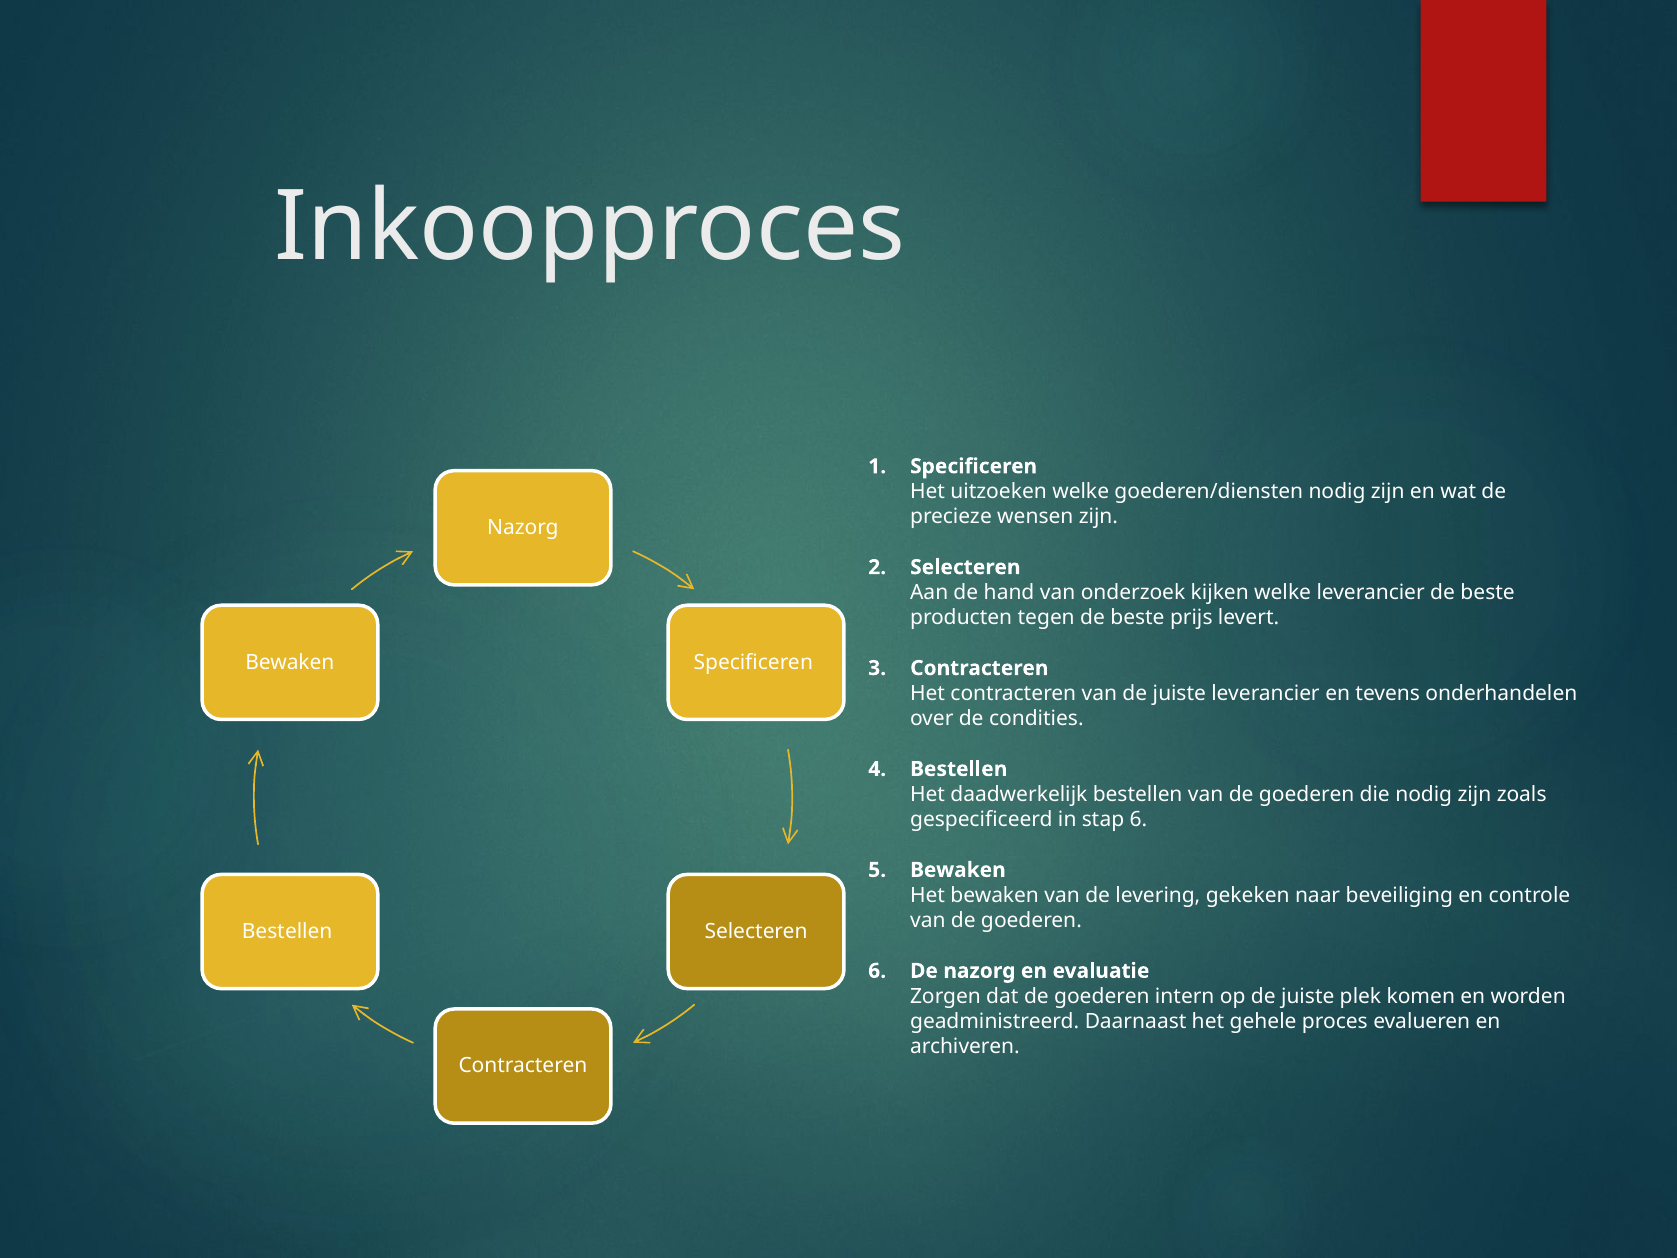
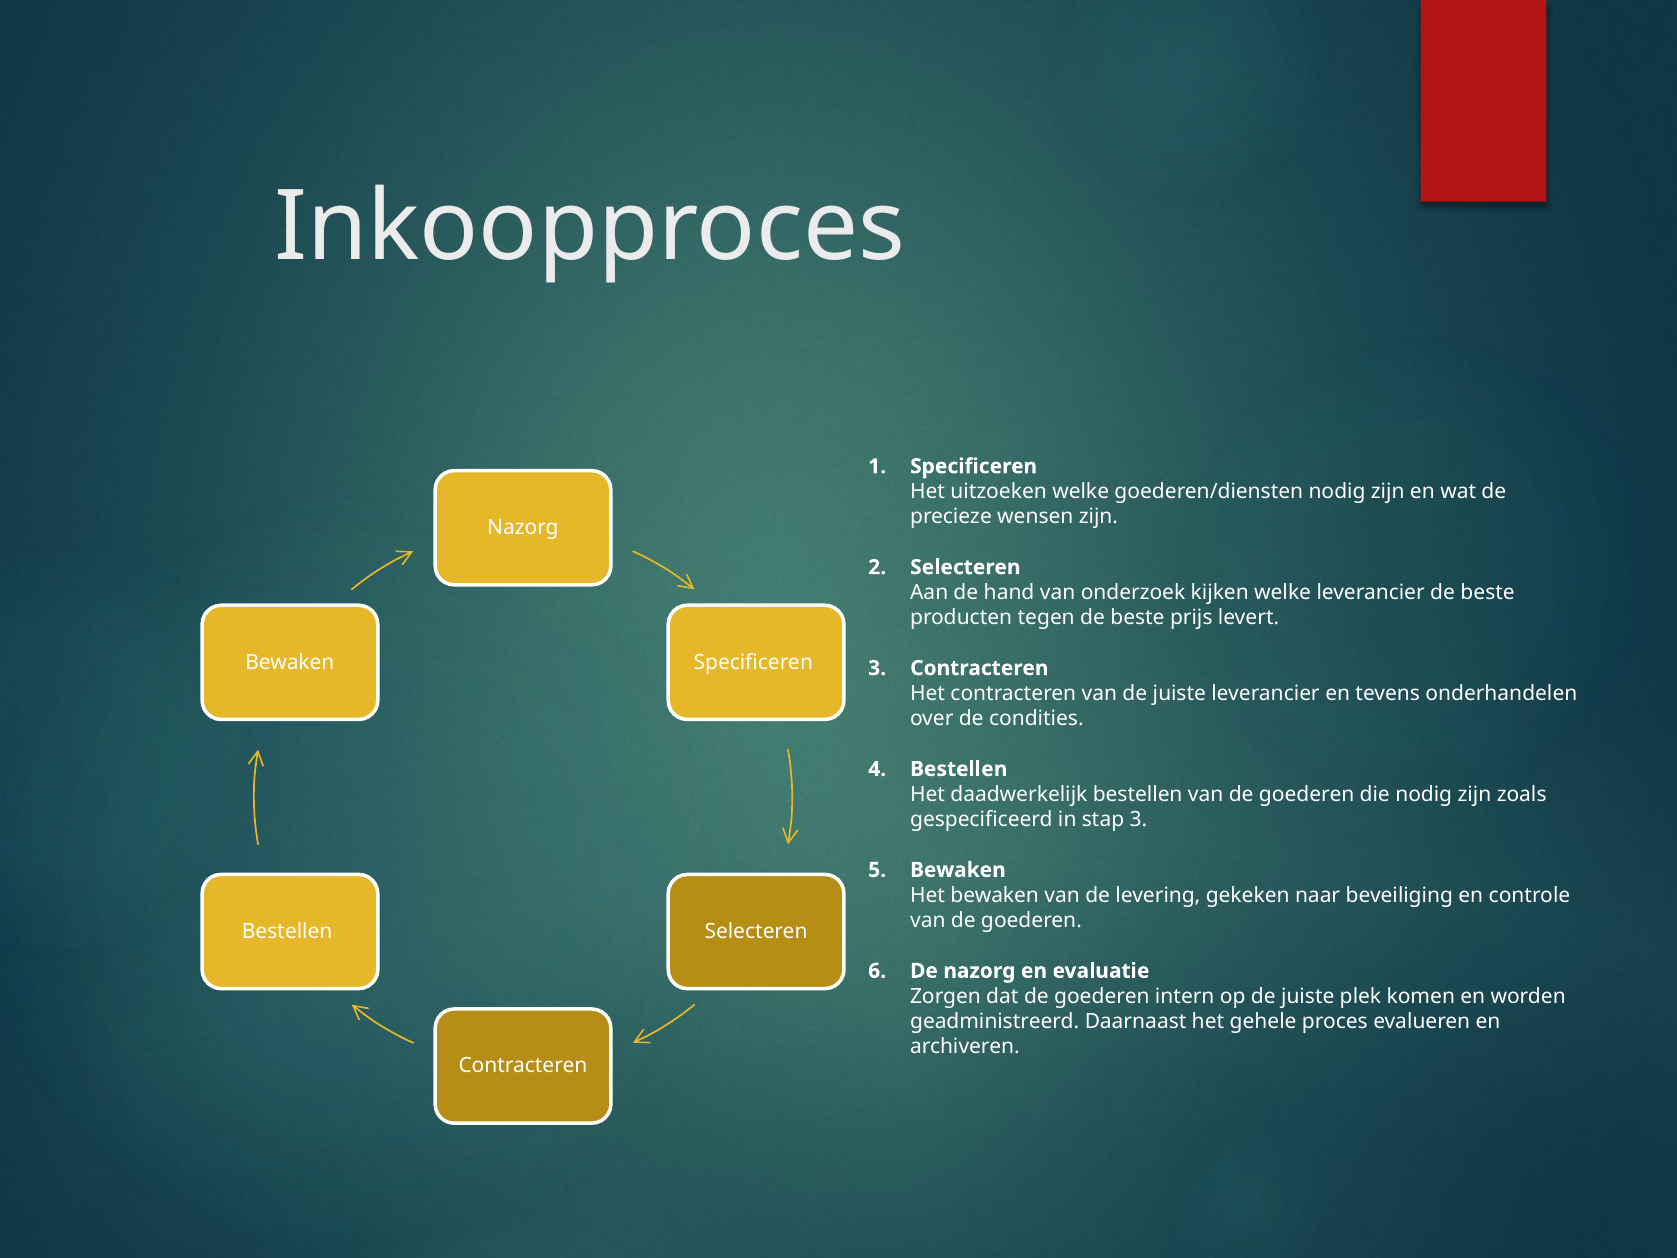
stap 6: 6 -> 3
